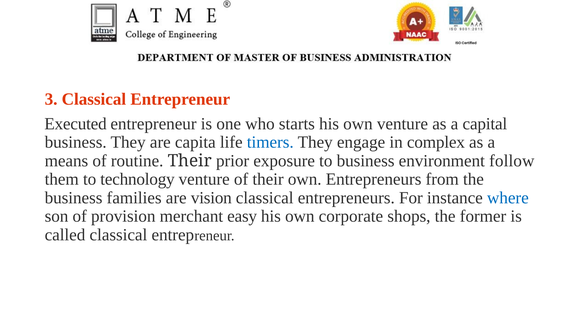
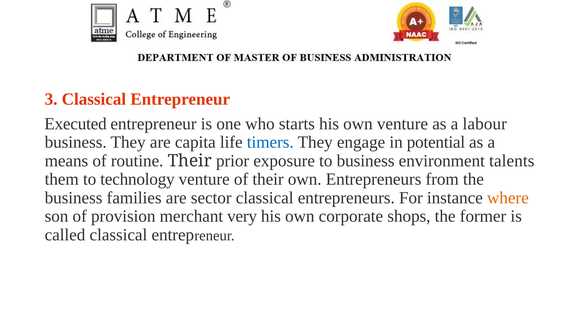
capital: capital -> labour
complex: complex -> potential
follow: follow -> talents
vision: vision -> sector
where colour: blue -> orange
easy: easy -> very
